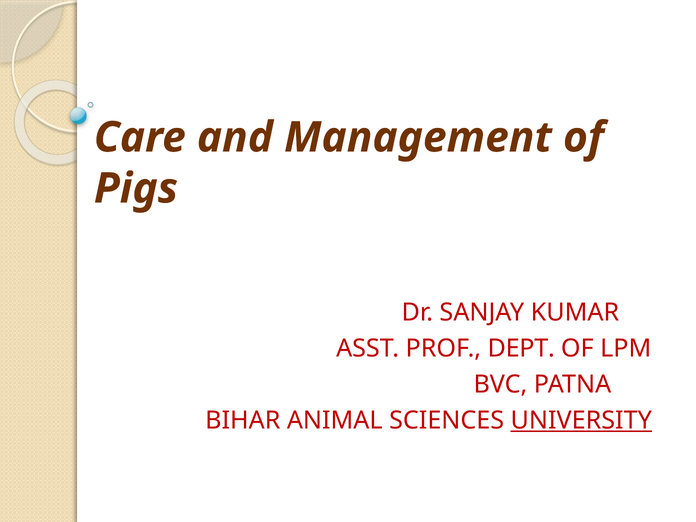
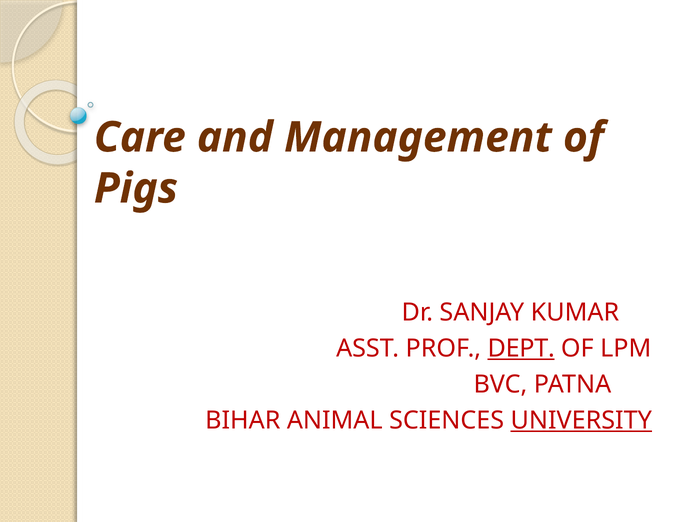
DEPT underline: none -> present
